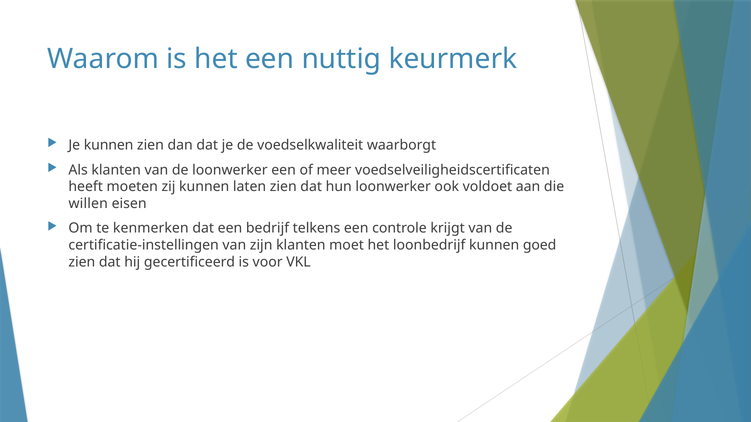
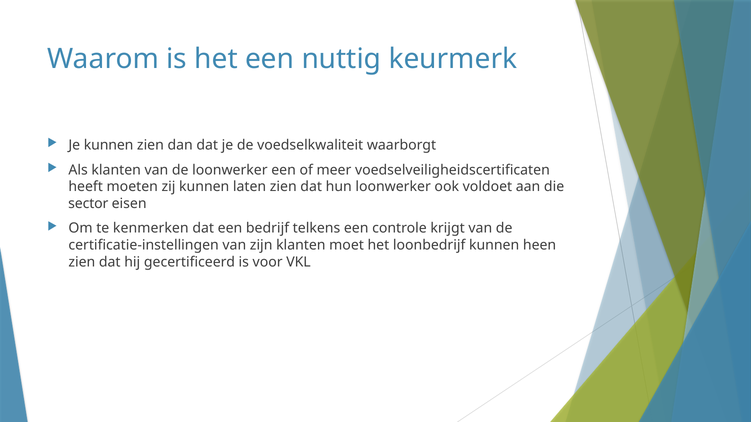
willen: willen -> sector
goed: goed -> heen
